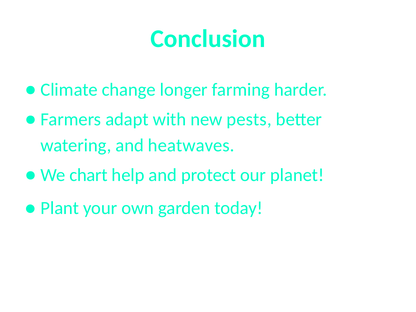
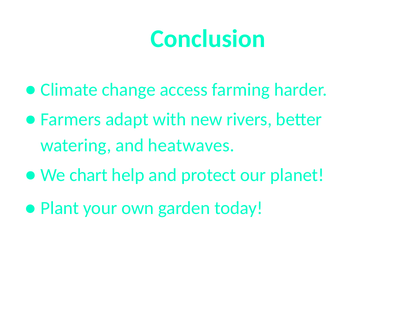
longer: longer -> access
pests: pests -> rivers
